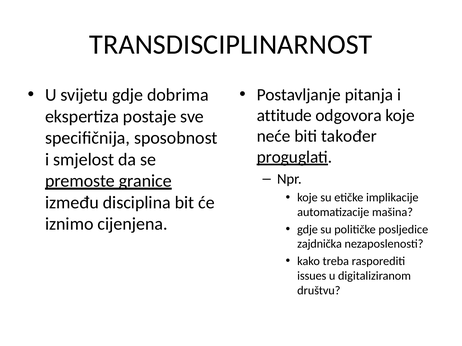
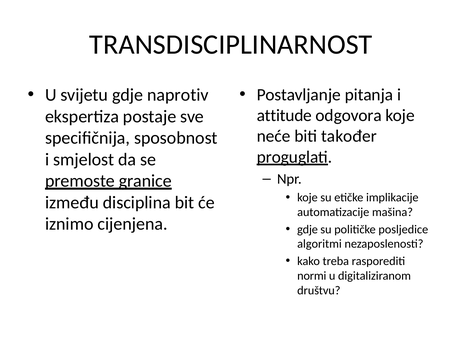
dobrima: dobrima -> naprotiv
zajdnička: zajdnička -> algoritmi
issues: issues -> normi
